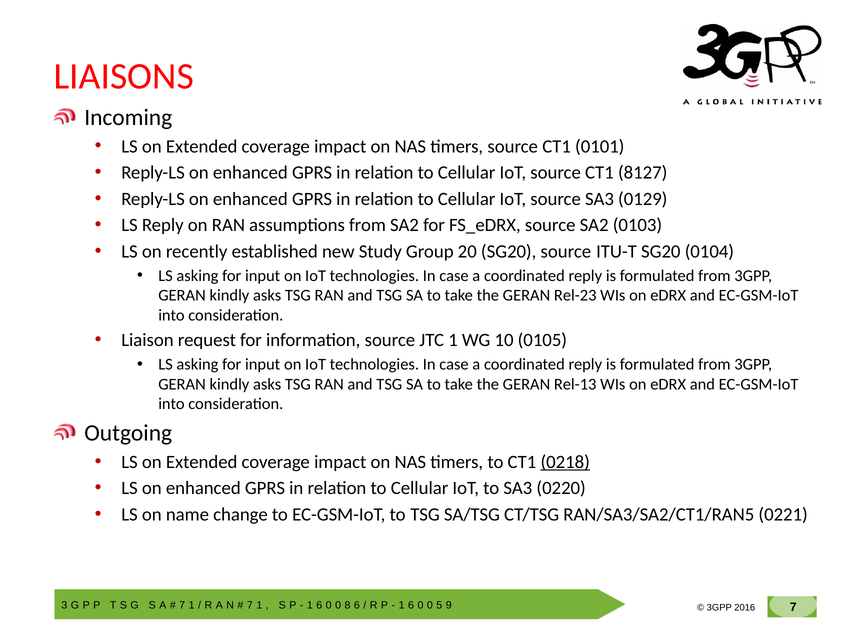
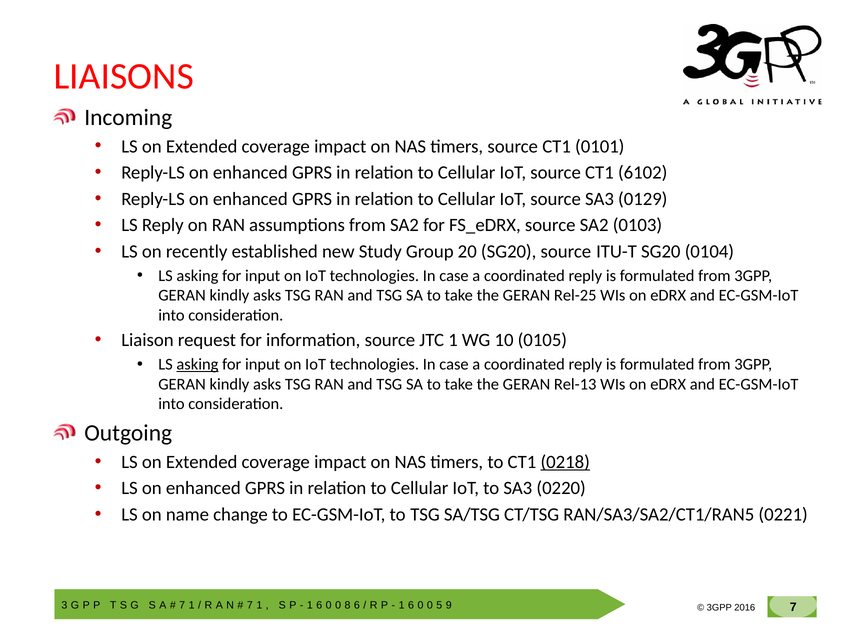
8127: 8127 -> 6102
Rel-23: Rel-23 -> Rel-25
asking at (197, 365) underline: none -> present
